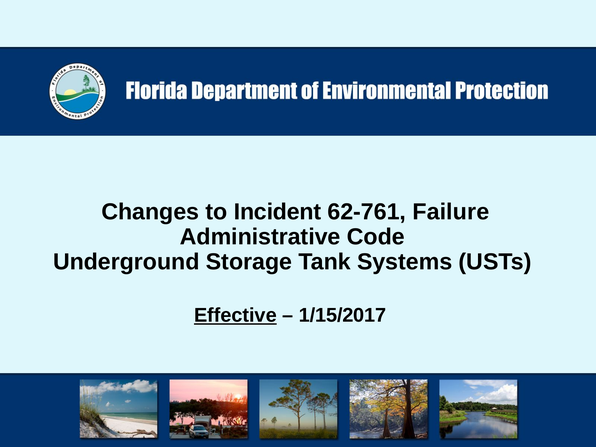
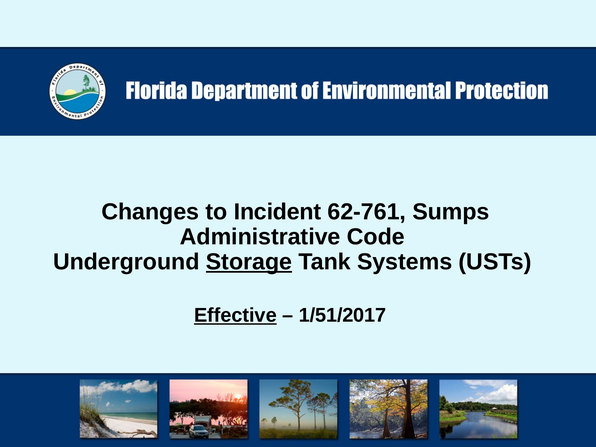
Failure: Failure -> Sumps
Storage underline: none -> present
1/15/2017: 1/15/2017 -> 1/51/2017
